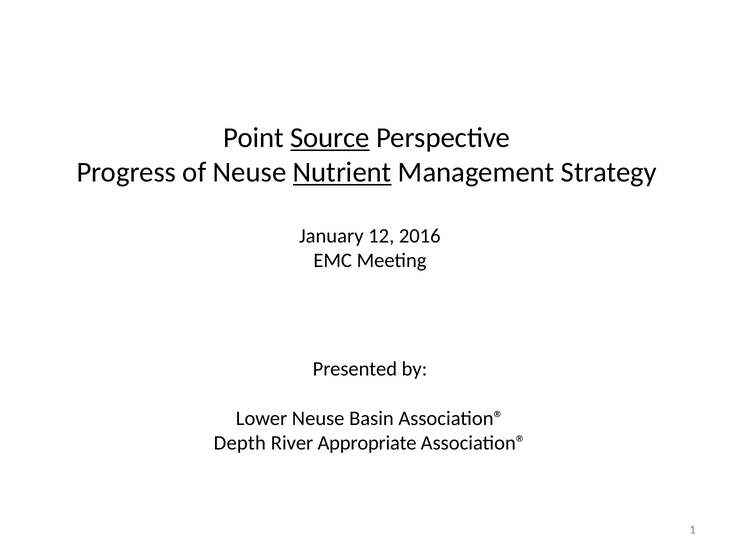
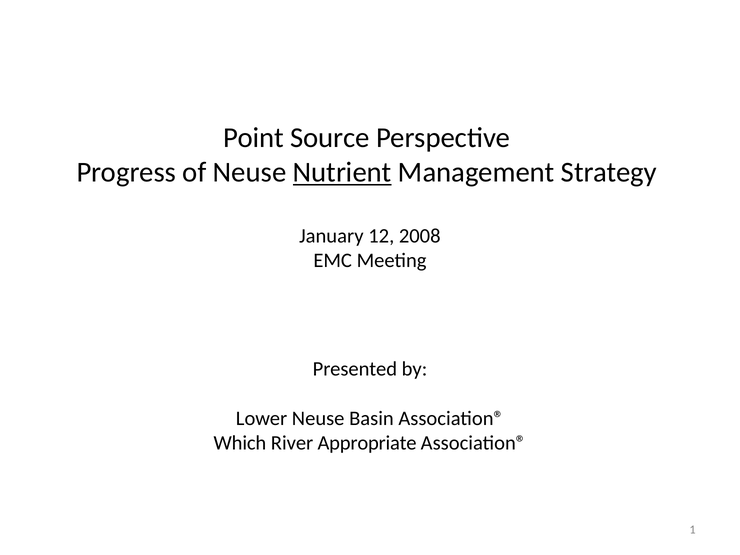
Source underline: present -> none
2016: 2016 -> 2008
Depth: Depth -> Which
